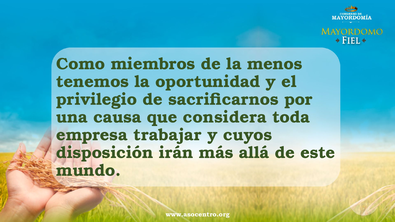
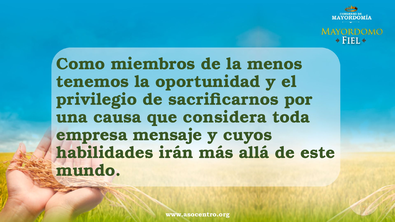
trabajar: trabajar -> mensaje
disposición: disposición -> habilidades
